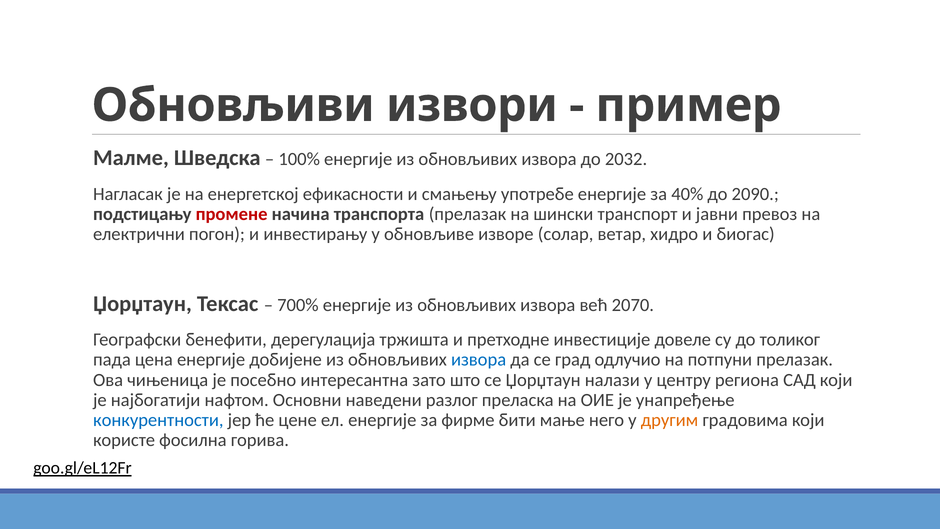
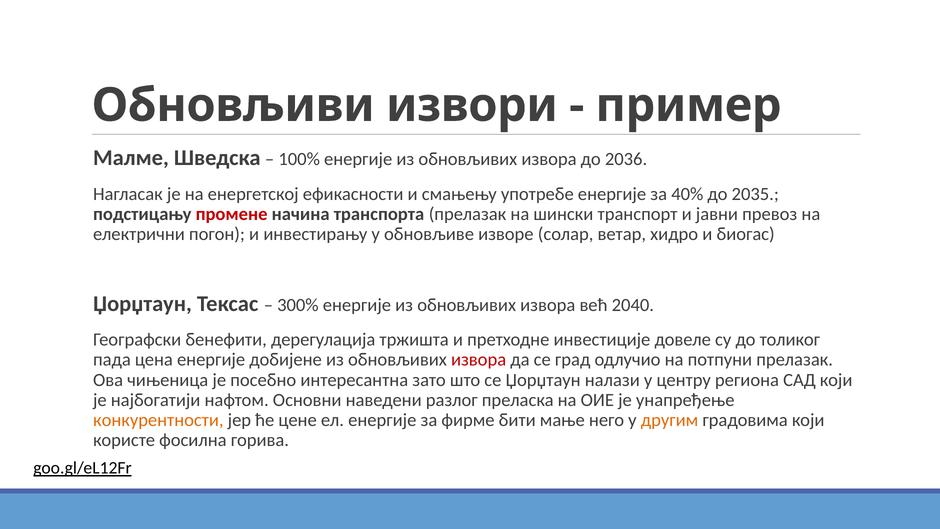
2032: 2032 -> 2036
2090: 2090 -> 2035
700%: 700% -> 300%
2070: 2070 -> 2040
извора at (479, 360) colour: blue -> red
конкурентности colour: blue -> orange
